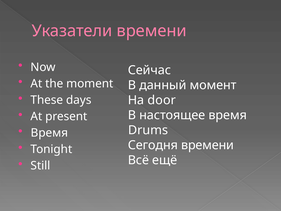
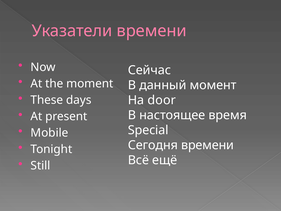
Drums: Drums -> Special
Время at (49, 133): Время -> Mobile
